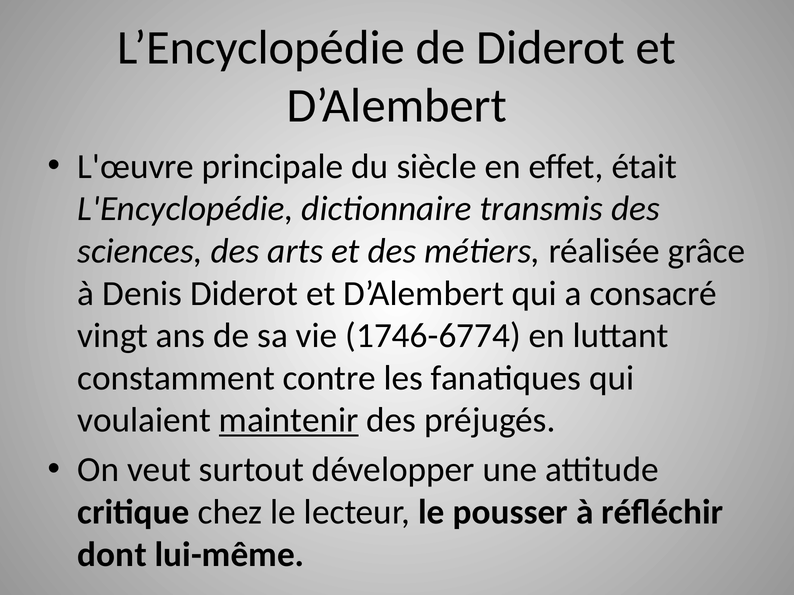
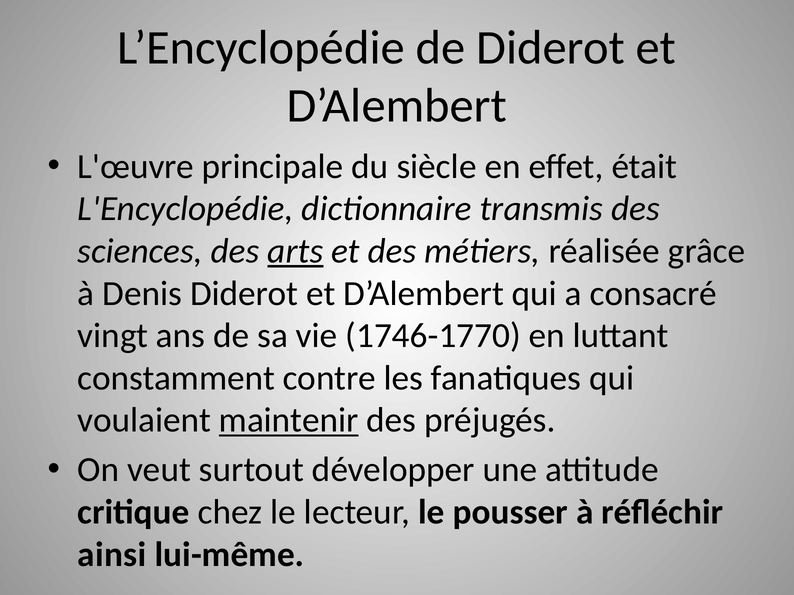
arts underline: none -> present
1746-6774: 1746-6774 -> 1746-1770
dont: dont -> ainsi
